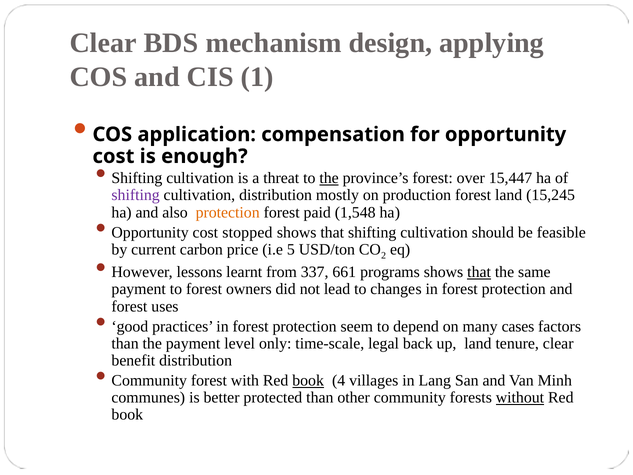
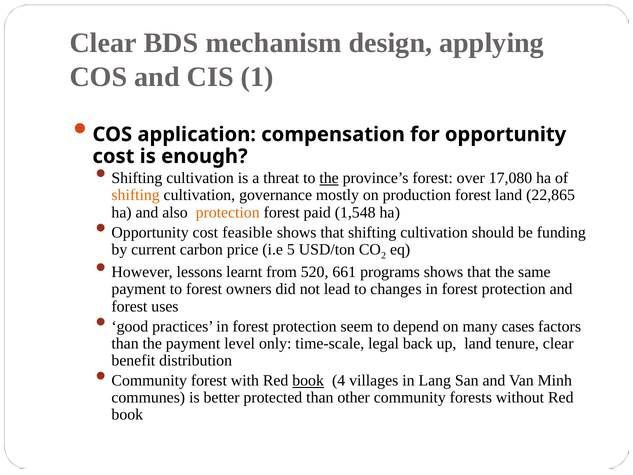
15,447: 15,447 -> 17,080
shifting at (136, 195) colour: purple -> orange
cultivation distribution: distribution -> governance
15,245: 15,245 -> 22,865
stopped: stopped -> feasible
feasible: feasible -> funding
337: 337 -> 520
that at (479, 272) underline: present -> none
without underline: present -> none
